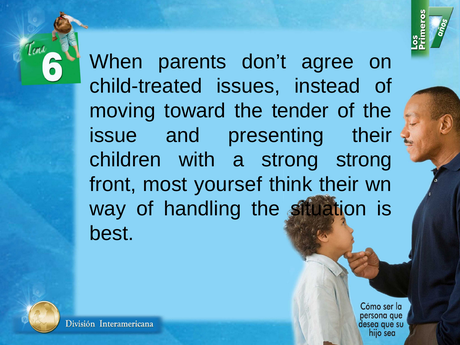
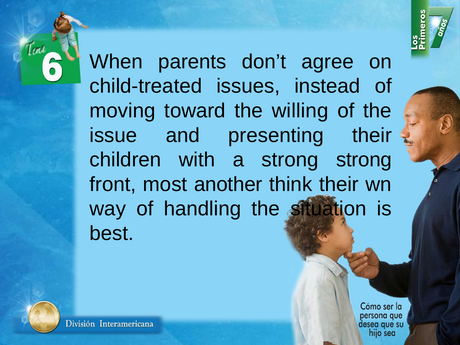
tender: tender -> willing
yoursef: yoursef -> another
